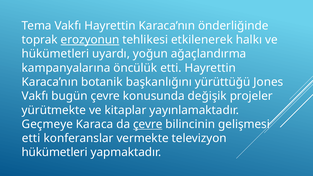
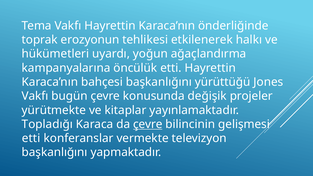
erozyonun underline: present -> none
botanik: botanik -> bahçesi
Geçmeye: Geçmeye -> Topladığı
hükümetleri at (55, 152): hükümetleri -> başkanlığını
